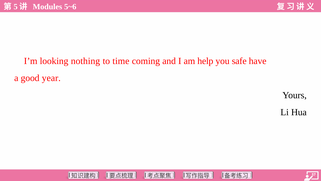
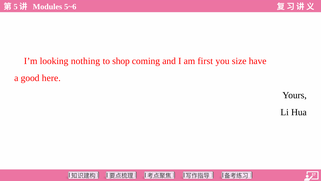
time: time -> shop
help: help -> first
safe: safe -> size
year: year -> here
